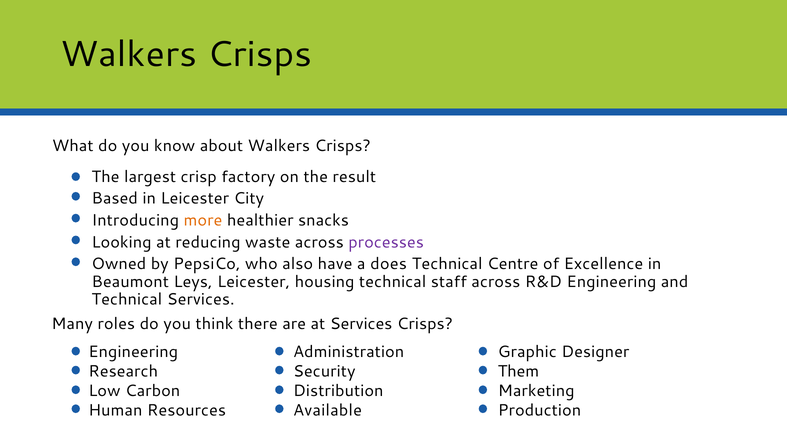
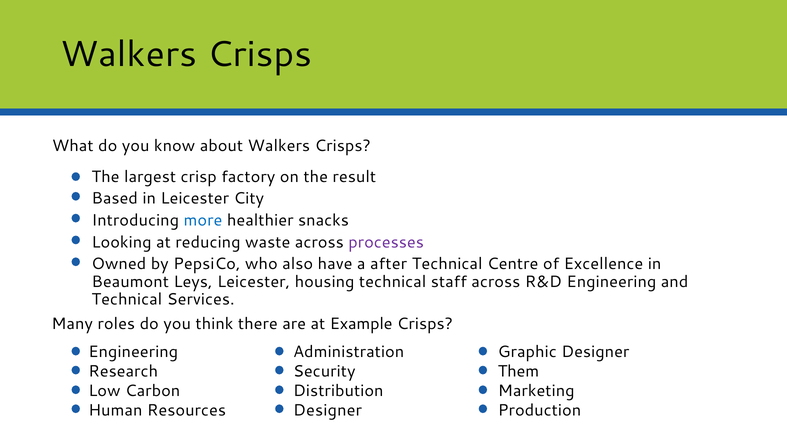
more colour: orange -> blue
does: does -> after
at Services: Services -> Example
Available at (328, 411): Available -> Designer
